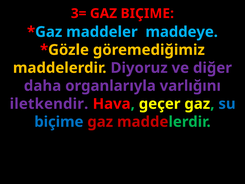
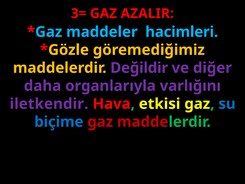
GAZ BIÇIME: BIÇIME -> AZALIR
maddeye: maddeye -> hacimleri
Diyoruz: Diyoruz -> Değildir
geçer: geçer -> etkisi
